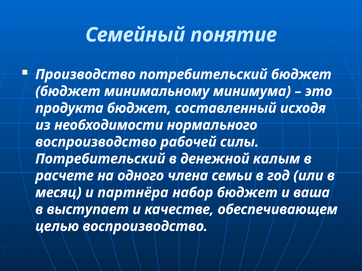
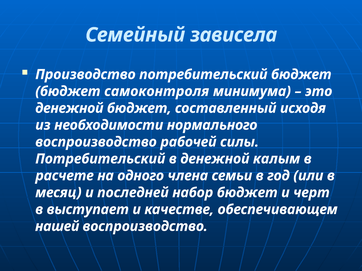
понятие: понятие -> зависела
минимальному: минимальному -> самоконтроля
продукта at (69, 108): продукта -> денежной
партнёра: партнёра -> последней
ваша: ваша -> черт
целью: целью -> нашей
